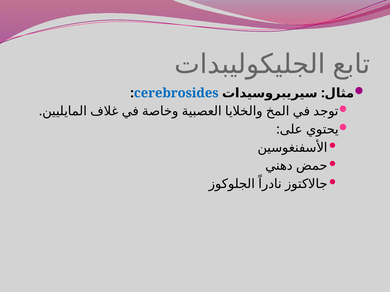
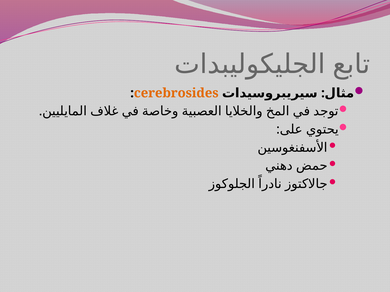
cerebrosides colour: blue -> orange
